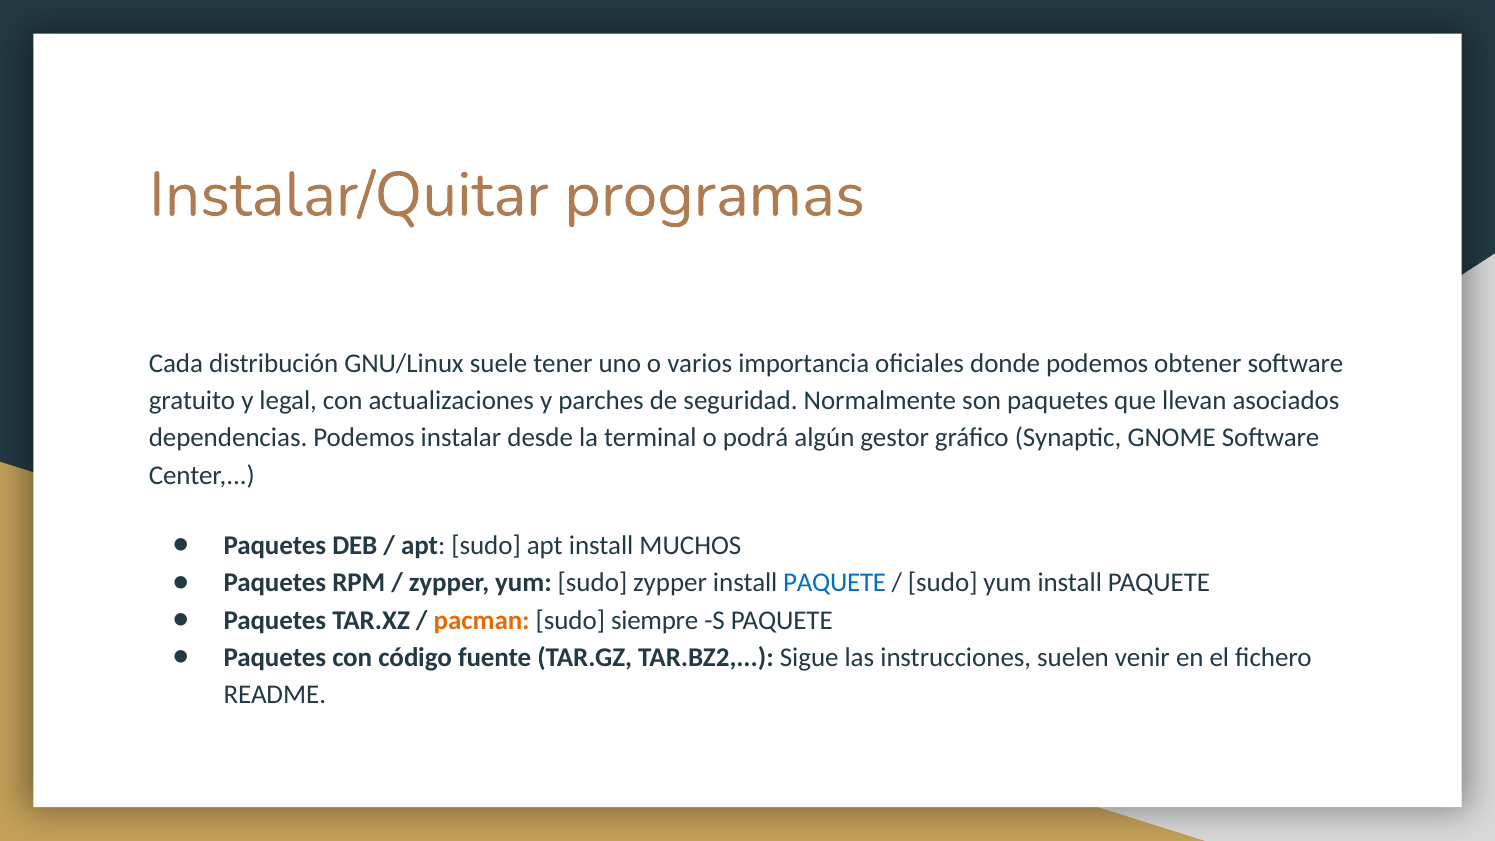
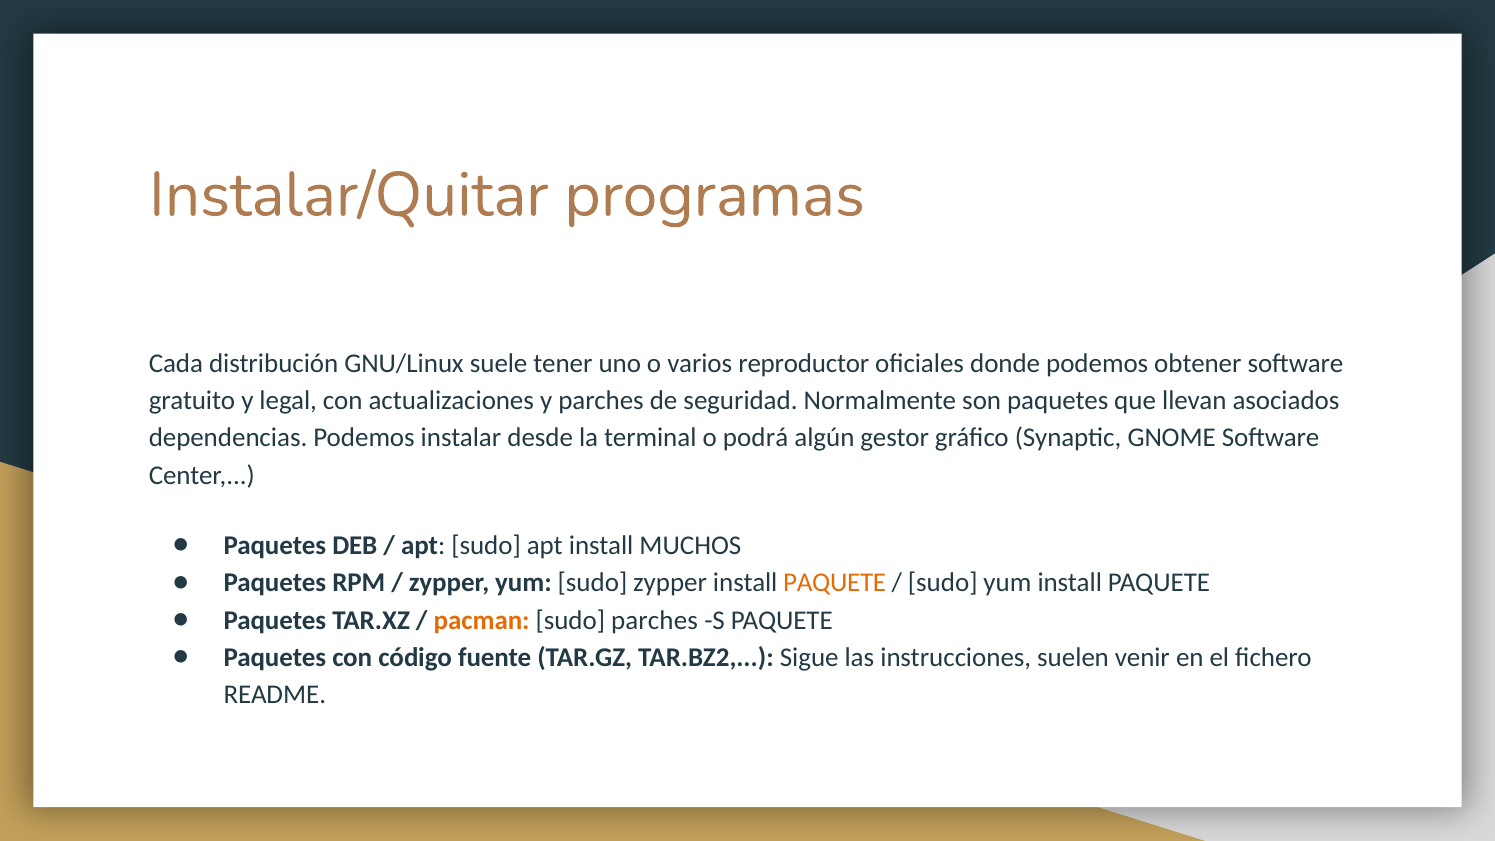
importancia: importancia -> reproductor
PAQUETE at (835, 583) colour: blue -> orange
sudo siempre: siempre -> parches
